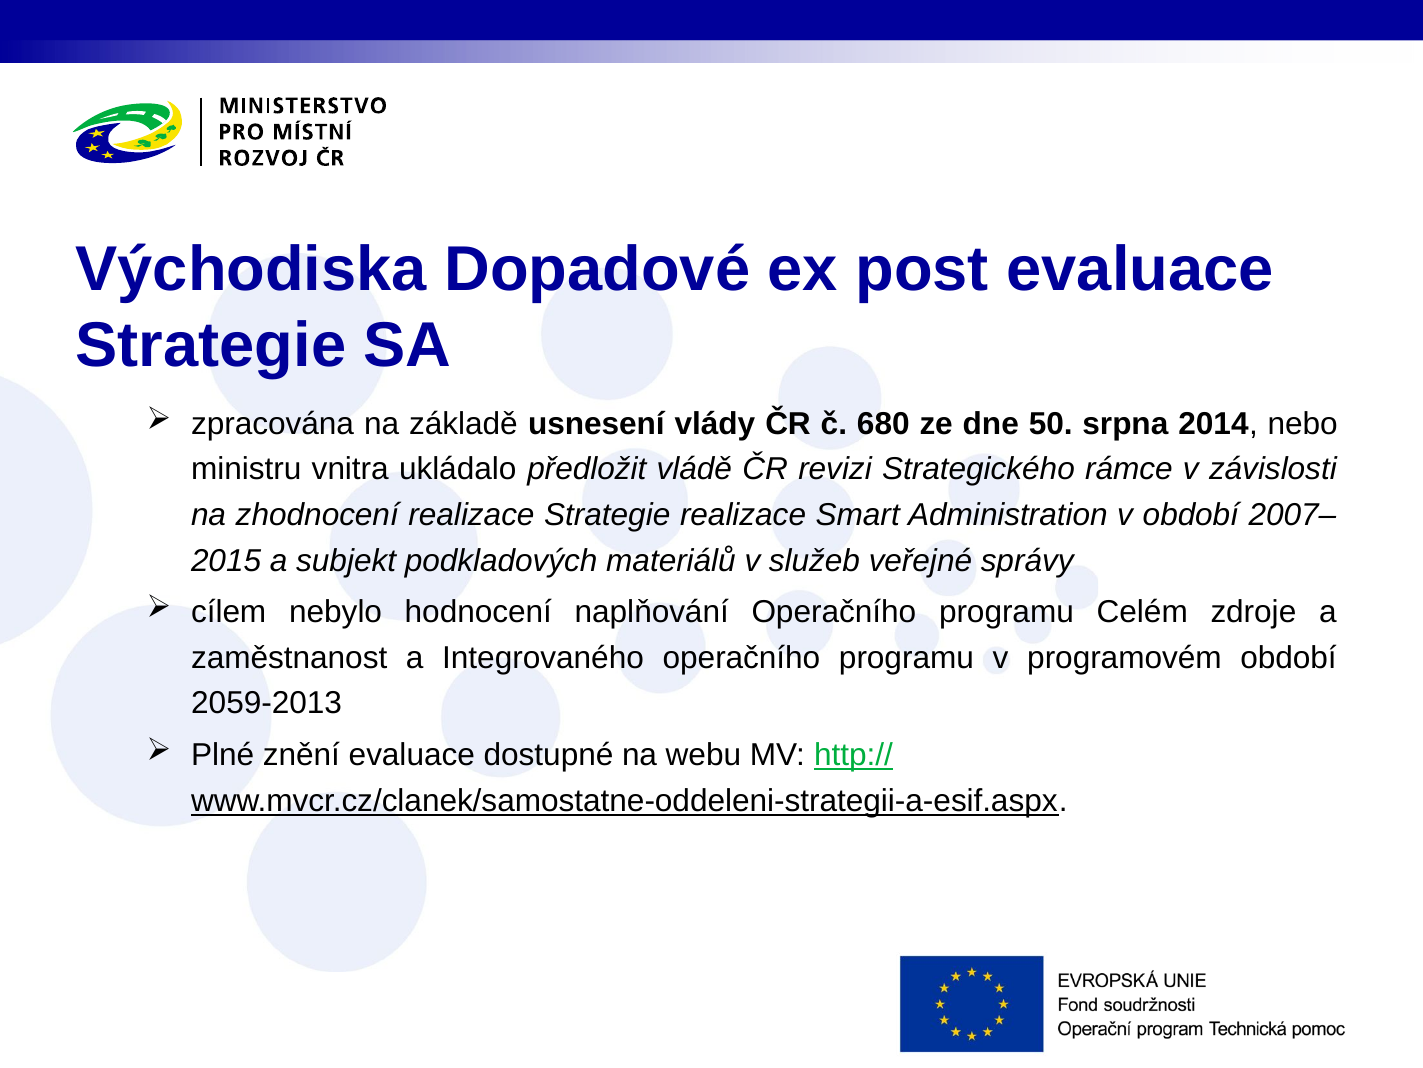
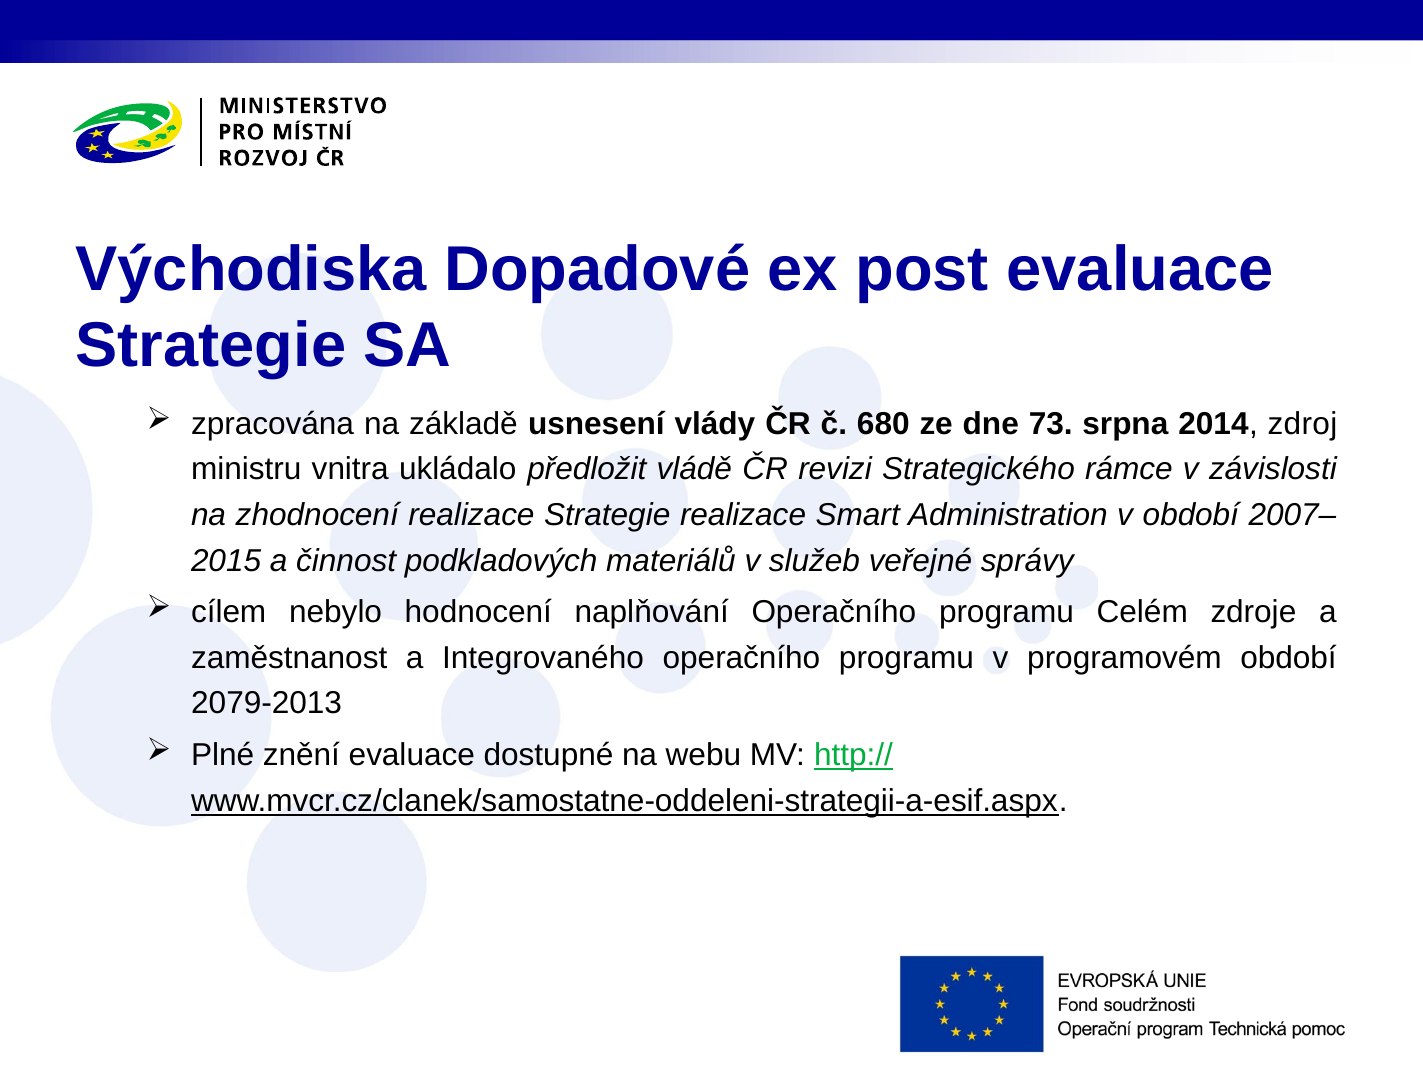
50: 50 -> 73
nebo: nebo -> zdroj
subjekt: subjekt -> činnost
2059-2013: 2059-2013 -> 2079-2013
